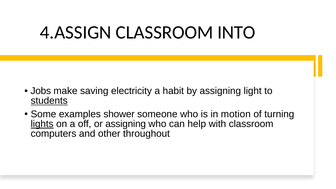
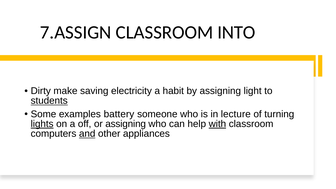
4.ASSIGN: 4.ASSIGN -> 7.ASSIGN
Jobs: Jobs -> Dirty
shower: shower -> battery
motion: motion -> lecture
with underline: none -> present
and underline: none -> present
throughout: throughout -> appliances
